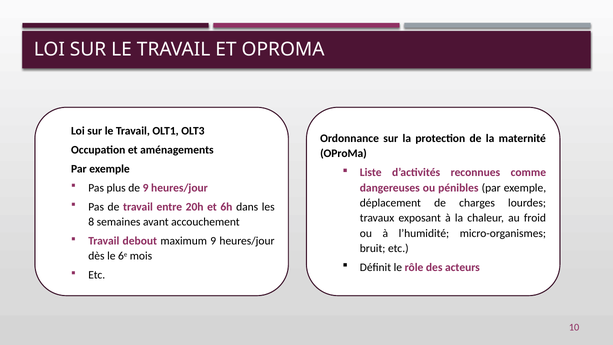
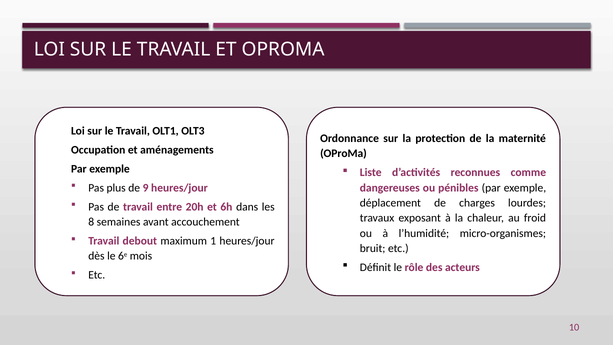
maximum 9: 9 -> 1
